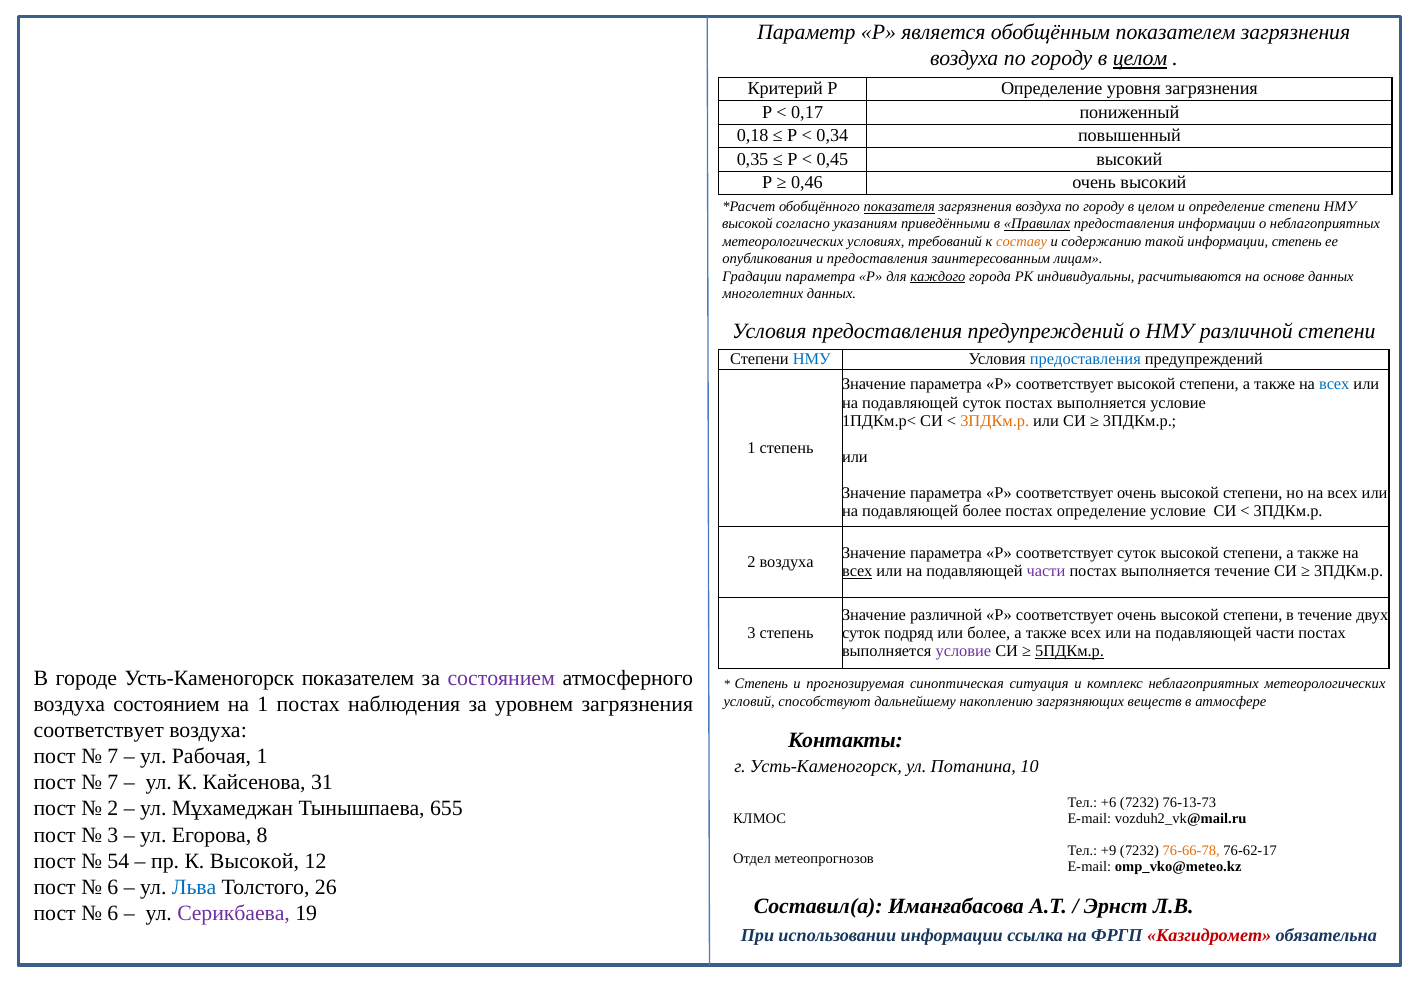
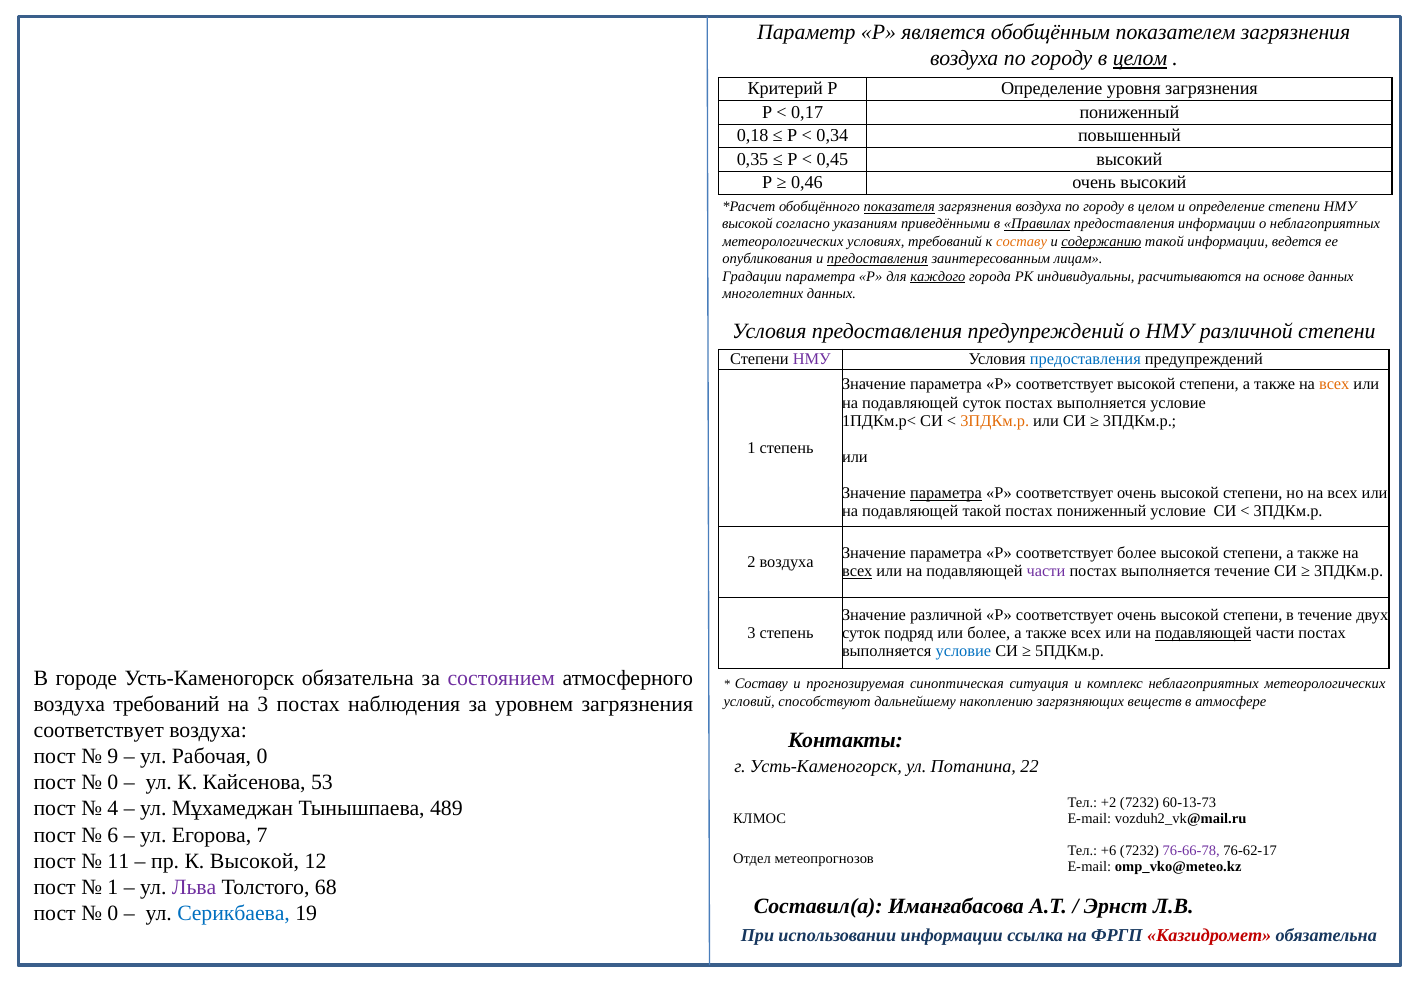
содержанию underline: none -> present
информации степень: степень -> ведется
предоставления at (877, 259) underline: none -> present
НМУ at (812, 359) colour: blue -> purple
всех at (1334, 385) colour: blue -> orange
параметра at (946, 494) underline: none -> present
подавляющей более: более -> такой
постах определение: определение -> пониженный
соответствует суток: суток -> более
подавляющей at (1203, 633) underline: none -> present
условие at (963, 652) colour: purple -> blue
5ПДКм.р underline: present -> none
Усть-Каменогорск показателем: показателем -> обязательна
Степень at (761, 684): Степень -> Составу
воздуха состоянием: состоянием -> требований
на 1: 1 -> 3
7 at (113, 757): 7 -> 9
Рабочая 1: 1 -> 0
10: 10 -> 22
7 at (113, 783): 7 -> 0
31: 31 -> 53
+6: +6 -> +2
76-13-73: 76-13-73 -> 60-13-73
2 at (113, 809): 2 -> 4
655: 655 -> 489
3 at (113, 835): 3 -> 6
8: 8 -> 7
+9: +9 -> +6
76-66-78 colour: orange -> purple
54: 54 -> 11
6 at (113, 888): 6 -> 1
Льва colour: blue -> purple
26: 26 -> 68
6 at (113, 914): 6 -> 0
Серикбаева colour: purple -> blue
